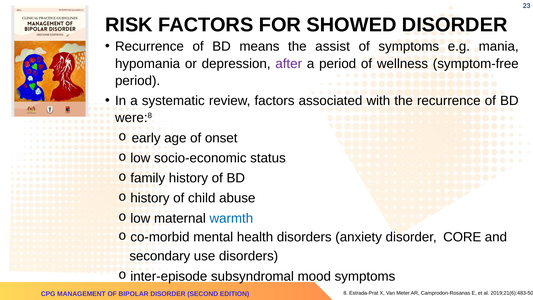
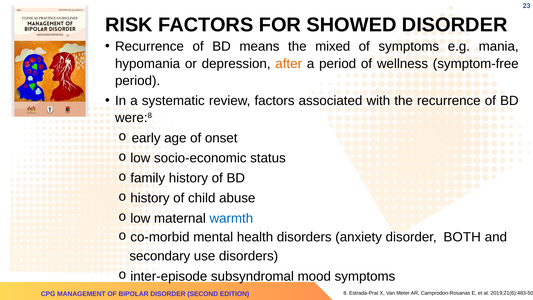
assist: assist -> mixed
after colour: purple -> orange
CORE: CORE -> BOTH
